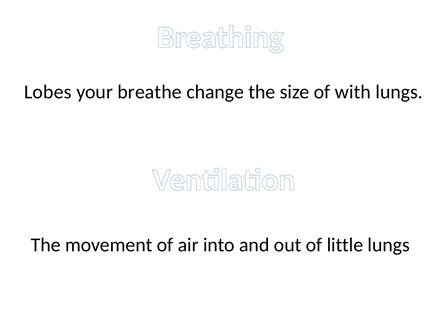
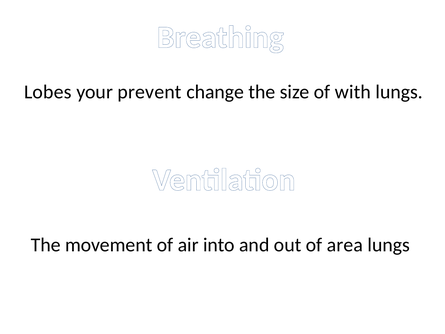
breathe: breathe -> prevent
little: little -> area
